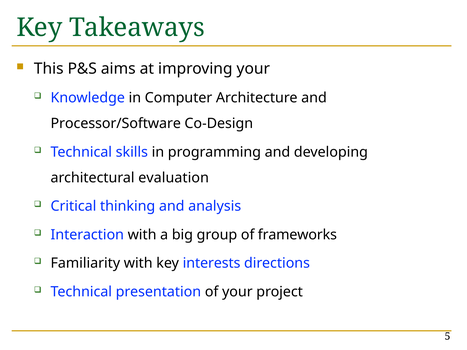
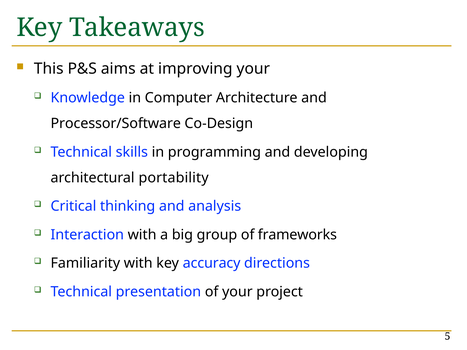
evaluation: evaluation -> portability
interests: interests -> accuracy
